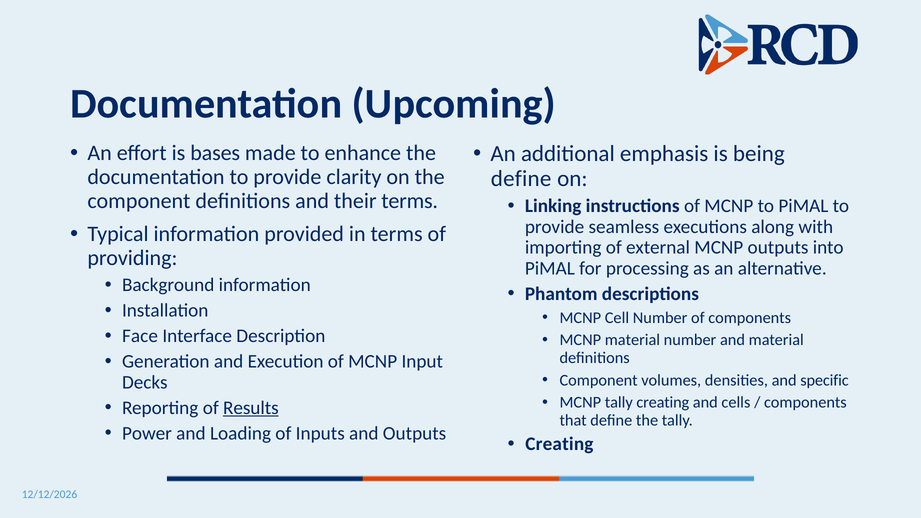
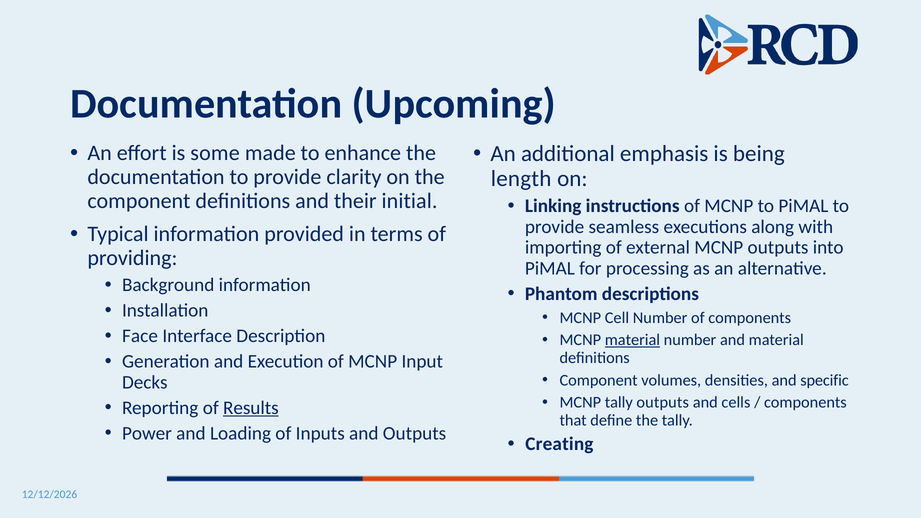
bases: bases -> some
define at (521, 179): define -> length
their terms: terms -> initial
material at (632, 340) underline: none -> present
tally creating: creating -> outputs
